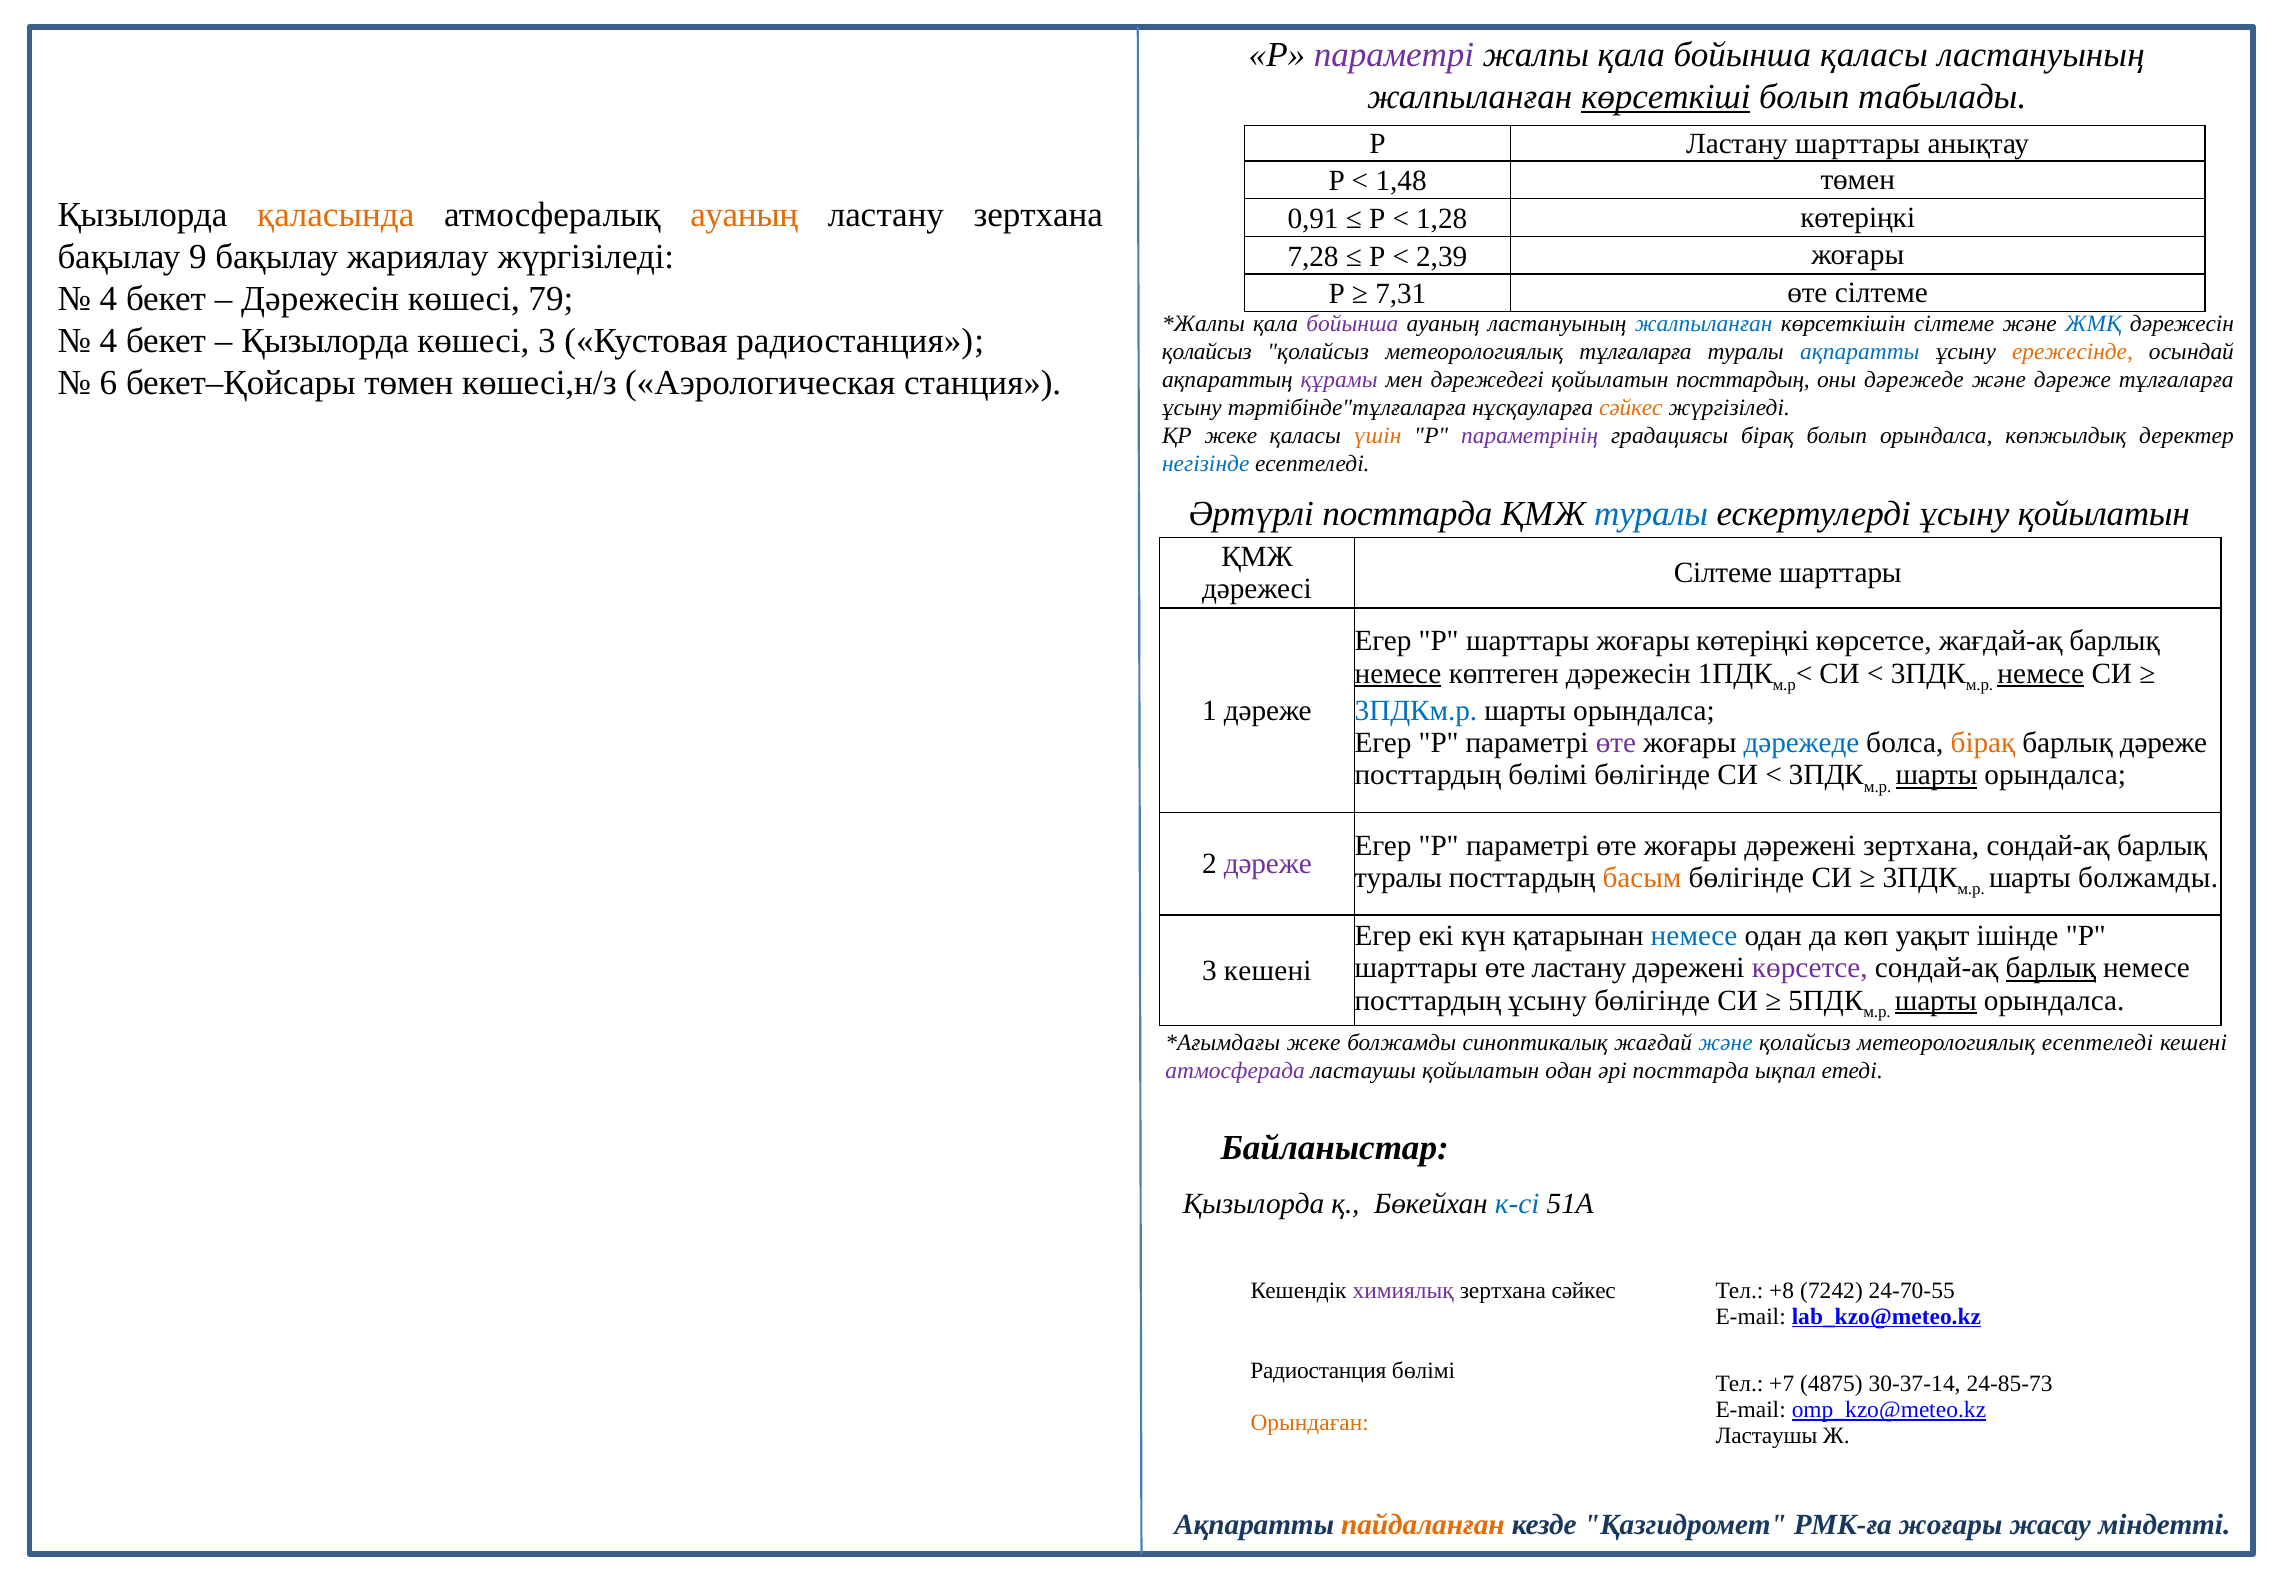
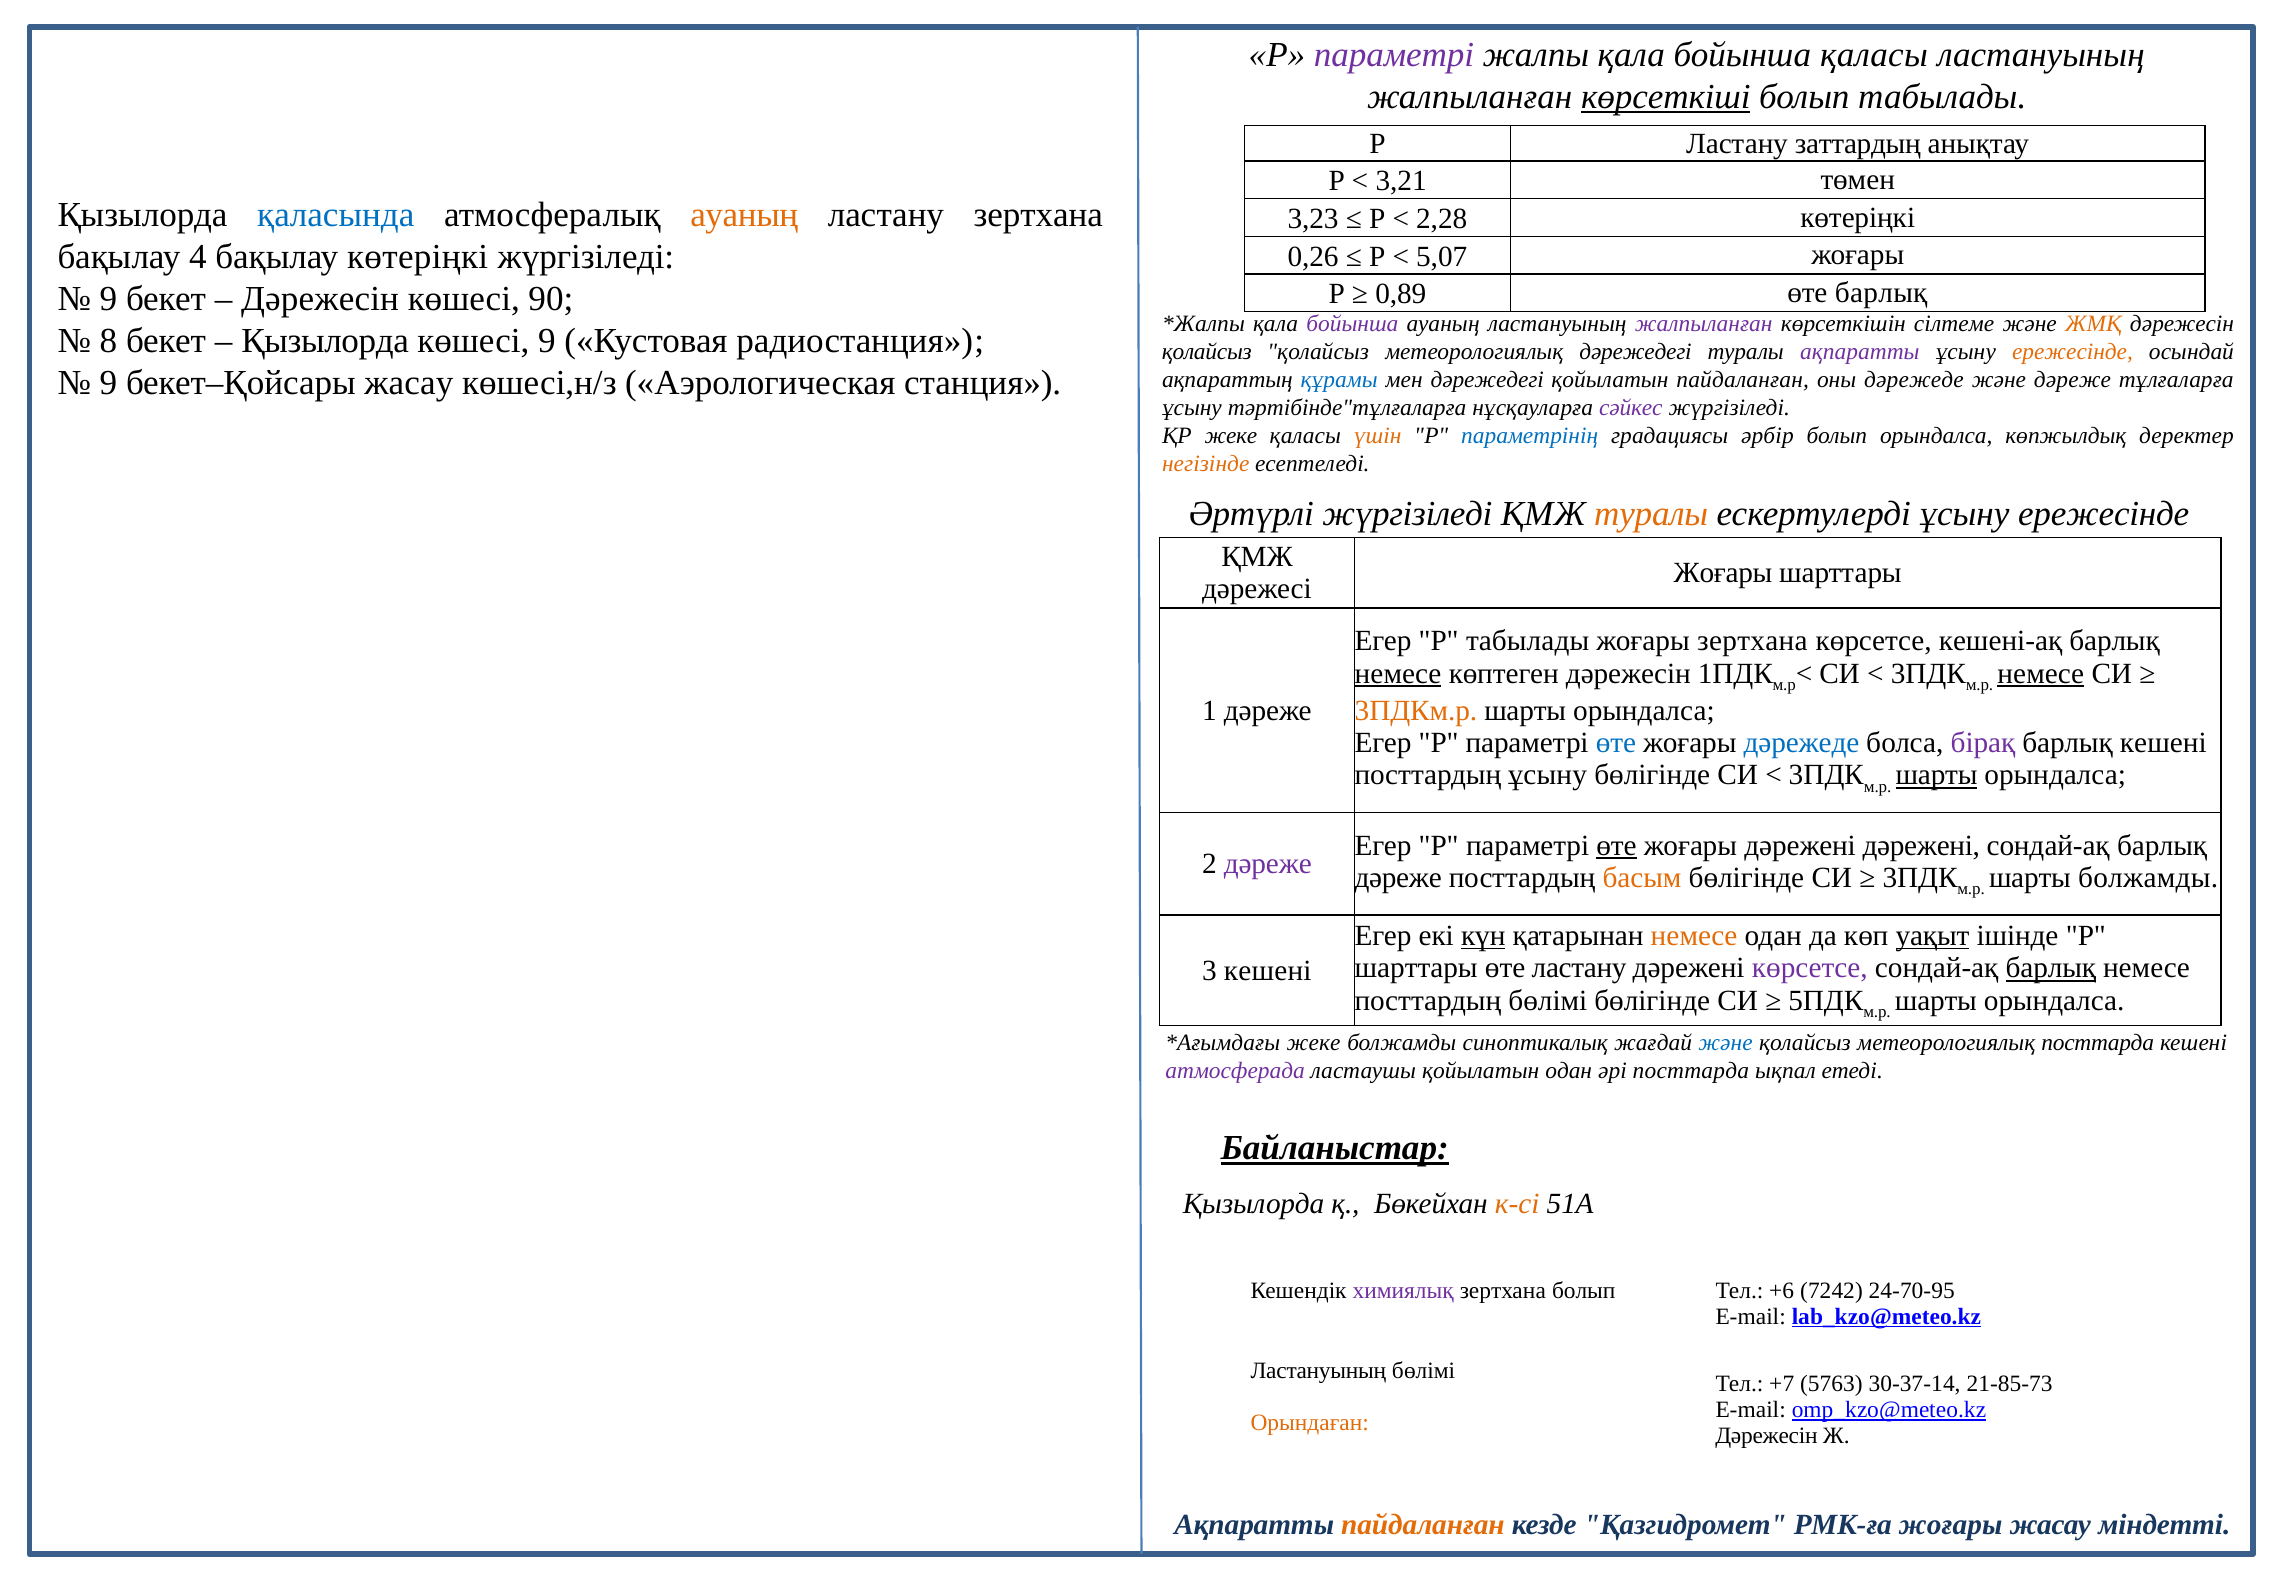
Ластану шарттары: шарттары -> заттардың
1,48: 1,48 -> 3,21
қаласында colour: orange -> blue
0,91: 0,91 -> 3,23
1,28: 1,28 -> 2,28
9: 9 -> 4
бақылау жариялау: жариялау -> көтеріңкі
7,28: 7,28 -> 0,26
2,39: 2,39 -> 5,07
7,31: 7,31 -> 0,89
өте сілтеме: сілтеме -> барлық
4 at (108, 299): 4 -> 9
79: 79 -> 90
жалпыланған at (1704, 324) colour: blue -> purple
ЖМҚ colour: blue -> orange
4 at (108, 341): 4 -> 8
көшесі 3: 3 -> 9
метеорологиялық тұлғаларға: тұлғаларға -> дәрежедегі
ақпаратты at (1860, 352) colour: blue -> purple
6 at (108, 383): 6 -> 9
бекет–Қойсары төмен: төмен -> жасау
құрамы colour: purple -> blue
қойылатын посттардың: посттардың -> пайдаланған
сәйкес at (1631, 408) colour: orange -> purple
параметрінің colour: purple -> blue
градациясы бірақ: бірақ -> әрбір
негізінде colour: blue -> orange
Әртүрлі посттарда: посттарда -> жүргізіледі
туралы at (1651, 514) colour: blue -> orange
ескертулерді ұсыну қойылатын: қойылатын -> ережесінде
Сілтеме at (1723, 573): Сілтеме -> Жоғары
Егер Р шарттары: шарттары -> табылады
жоғары көтеріңкі: көтеріңкі -> зертхана
жағдай-ақ: жағдай-ақ -> кешені-ақ
3ПДКм.р colour: blue -> orange
өте at (1616, 743) colour: purple -> blue
бірақ at (1983, 743) colour: orange -> purple
барлық дәреже: дәреже -> кешені
посттардың бөлімі: бөлімі -> ұсыну
өте at (1616, 845) underline: none -> present
дәрежені зертхана: зертхана -> дәрежені
туралы at (1398, 878): туралы -> дәреже
күн underline: none -> present
немесе at (1694, 936) colour: blue -> orange
уақыт underline: none -> present
посттардың ұсыну: ұсыну -> бөлімі
шарты at (1936, 1000) underline: present -> none
метеорологиялық есептеледі: есептеледі -> посттарда
Байланыстар underline: none -> present
к-сі colour: blue -> orange
зертхана сәйкес: сәйкес -> болып
+8: +8 -> +6
24-70-55: 24-70-55 -> 24-70-95
Радиостанция at (1318, 1370): Радиостанция -> Ластануының
4875: 4875 -> 5763
24-85-73: 24-85-73 -> 21-85-73
Ластаушы at (1766, 1435): Ластаушы -> Дәрежесін
